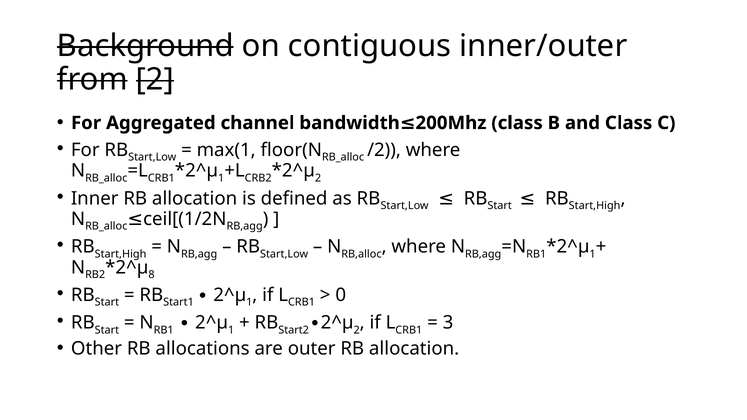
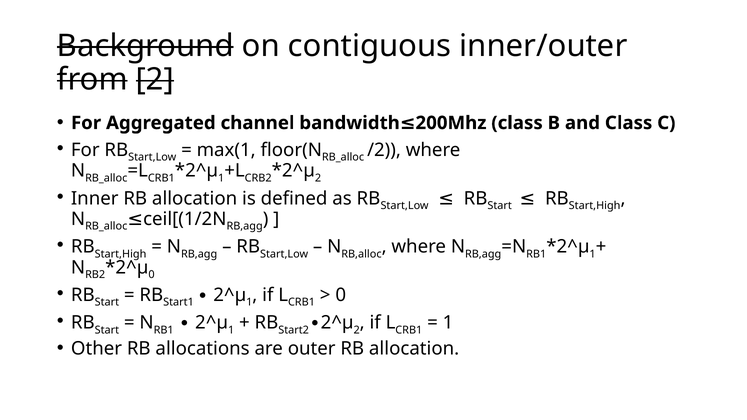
8 at (152, 275): 8 -> 0
3 at (448, 323): 3 -> 1
